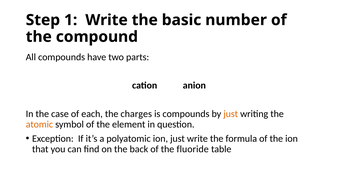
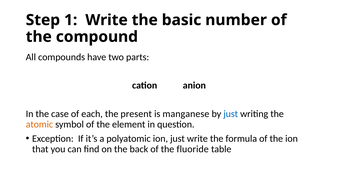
charges: charges -> present
is compounds: compounds -> manganese
just at (231, 114) colour: orange -> blue
